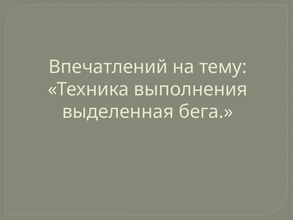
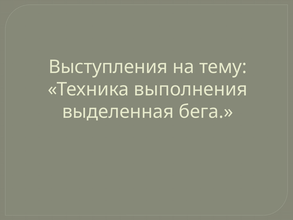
Впечатлений: Впечатлений -> Выступления
